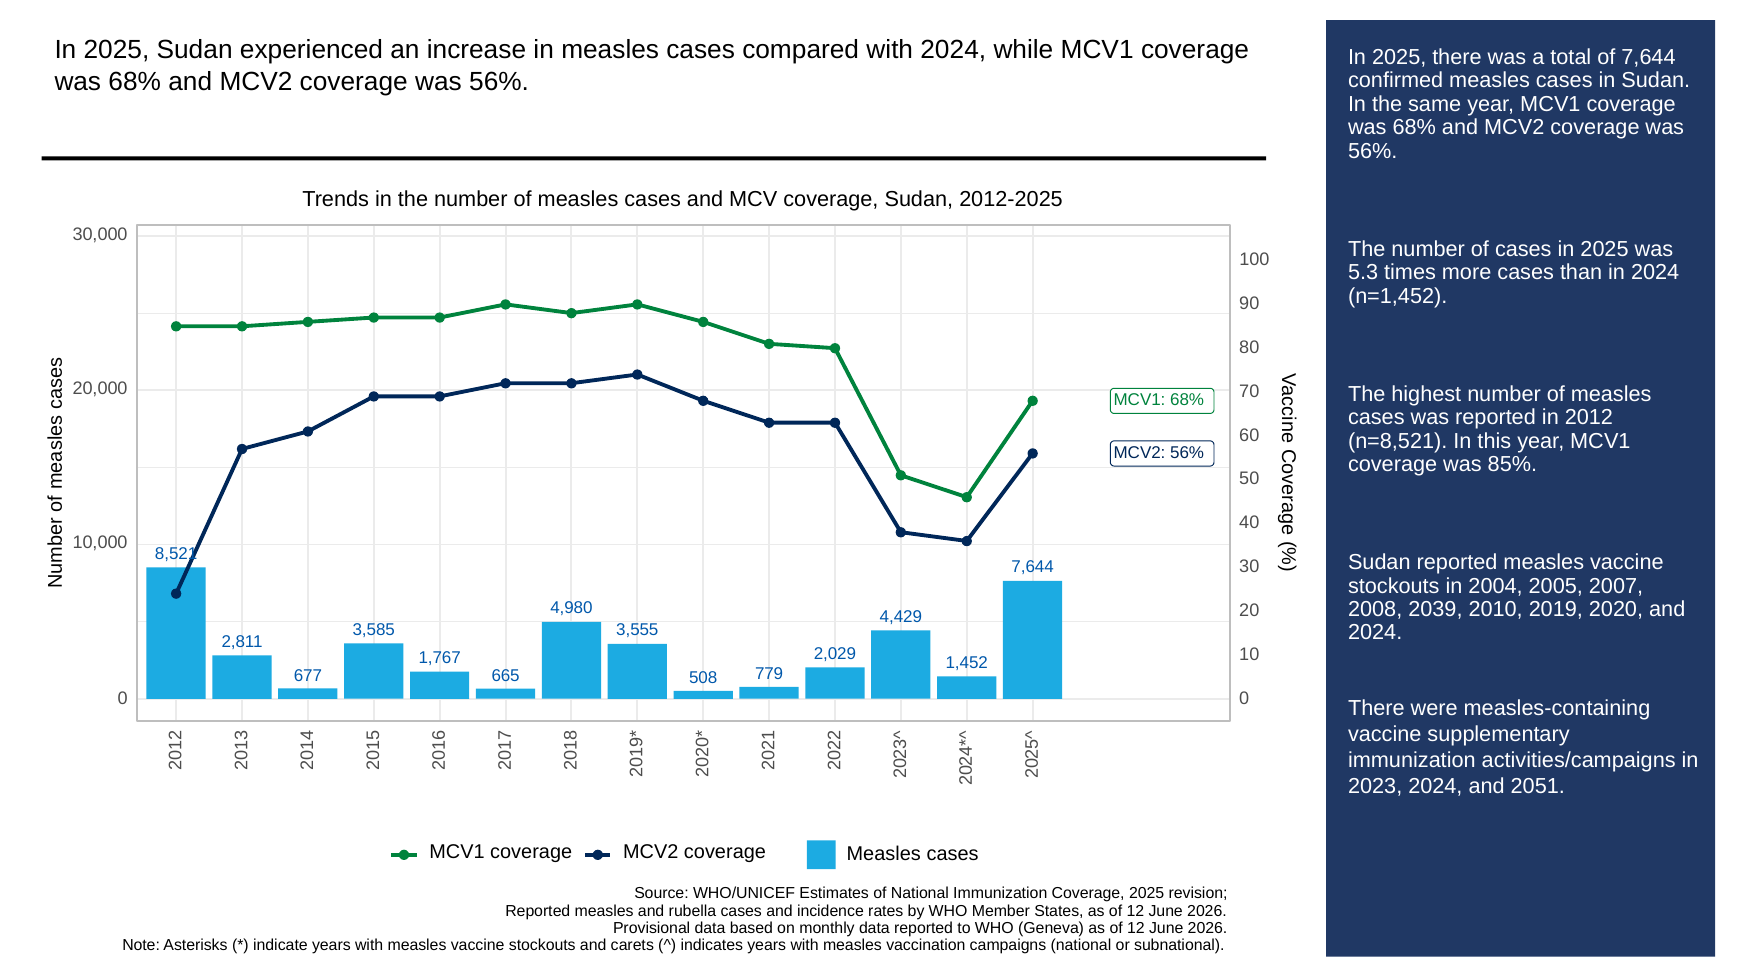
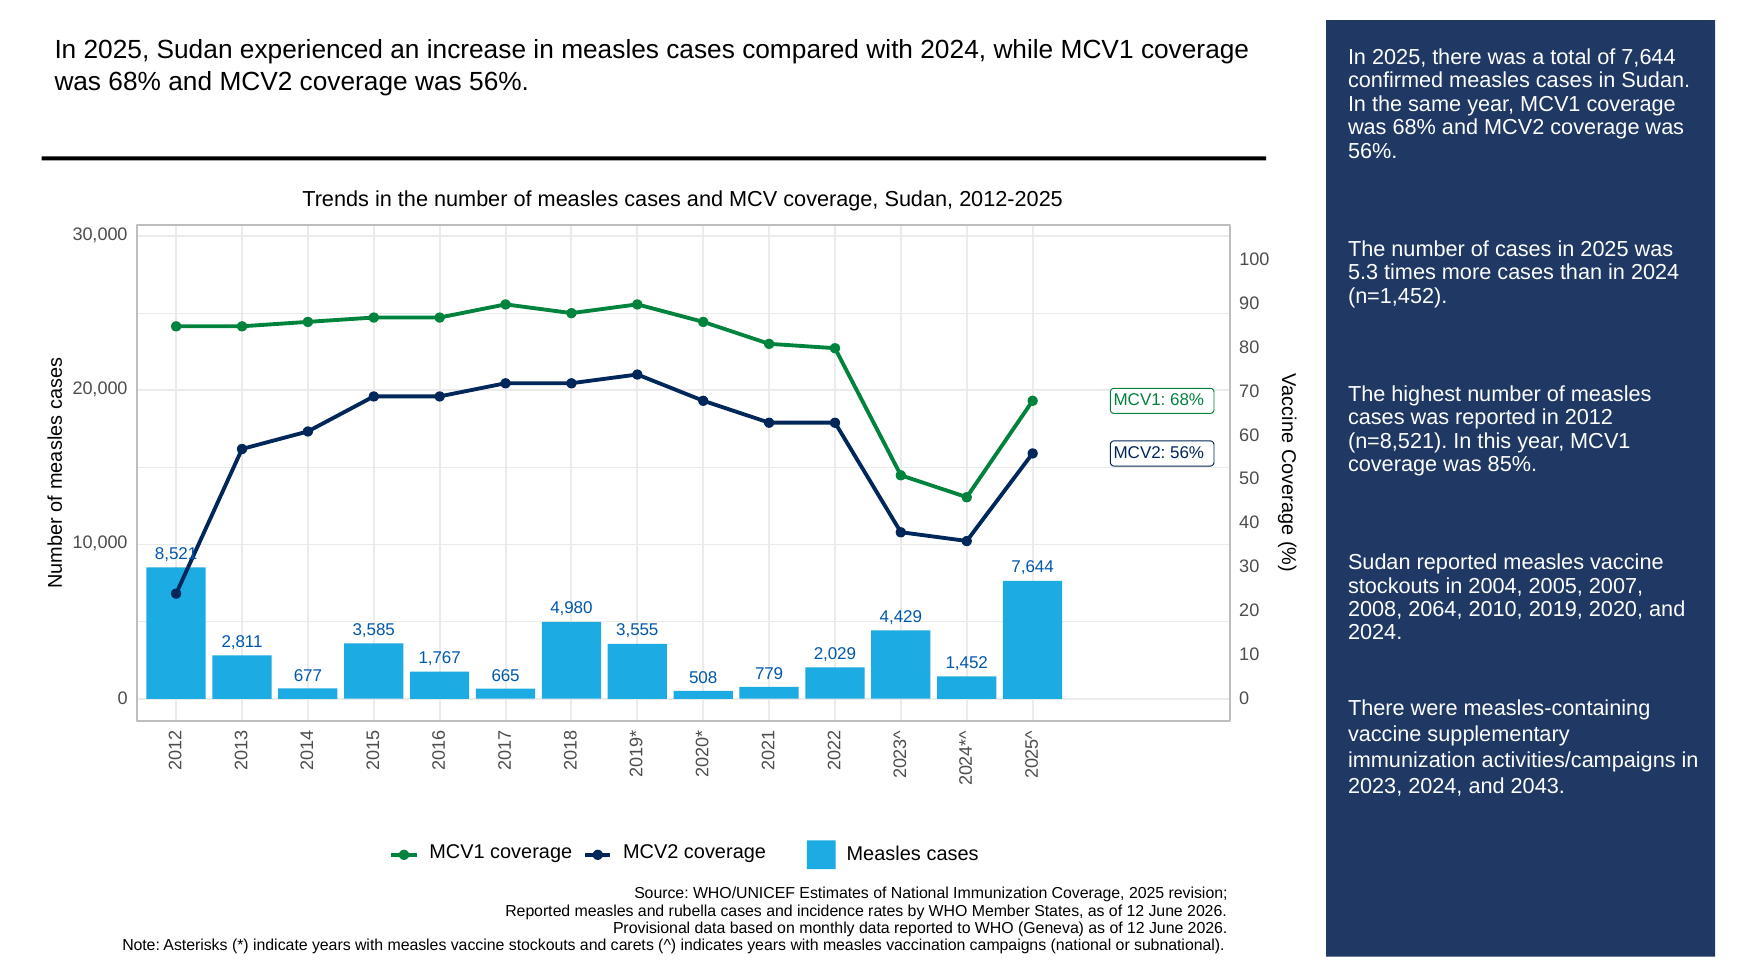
2039: 2039 -> 2064
2051: 2051 -> 2043
